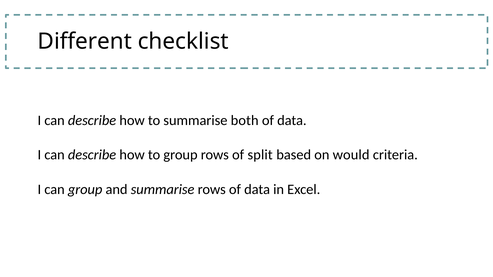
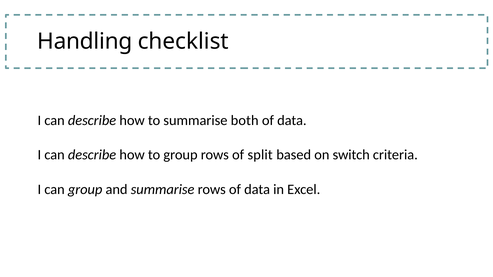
Different: Different -> Handling
would: would -> switch
